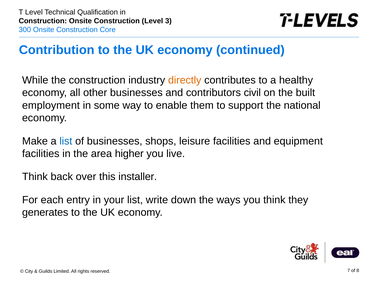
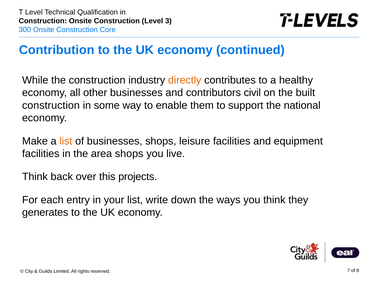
employment at (51, 106): employment -> construction
list at (66, 141) colour: blue -> orange
area higher: higher -> shops
installer: installer -> projects
